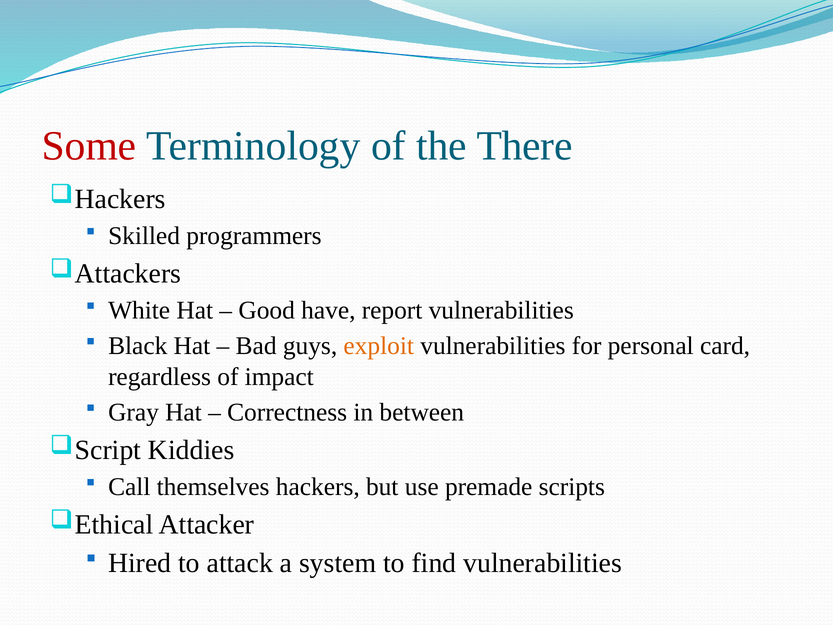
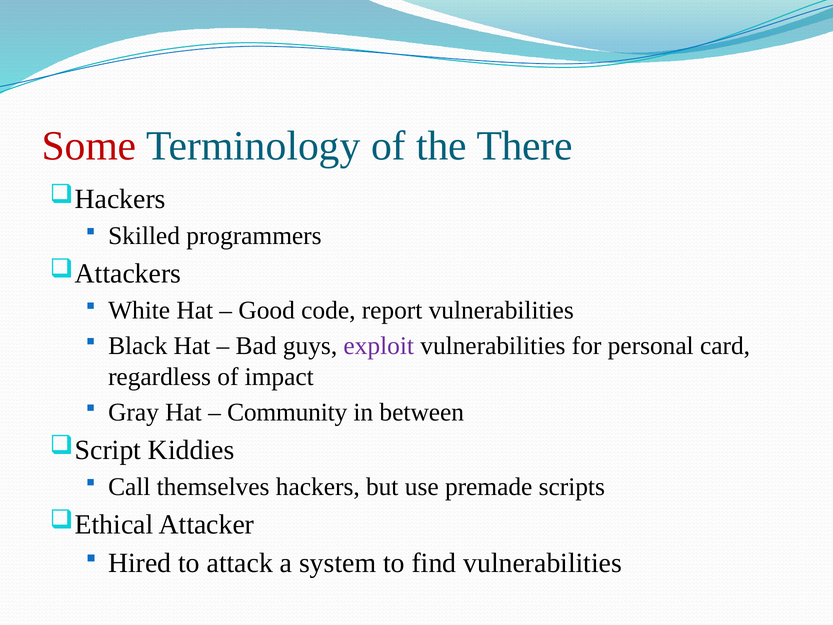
have: have -> code
exploit colour: orange -> purple
Correctness: Correctness -> Community
